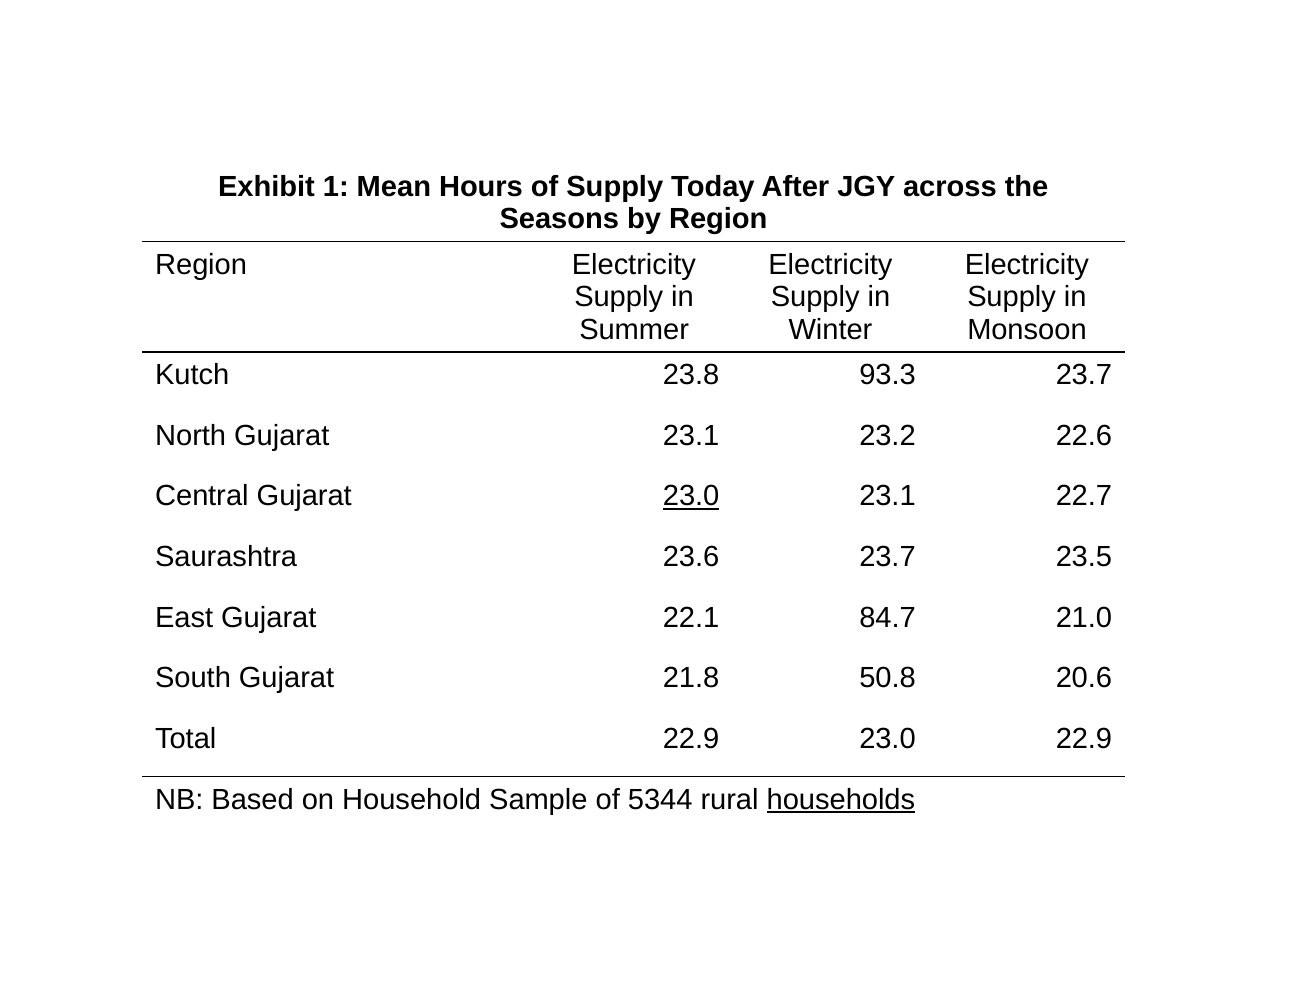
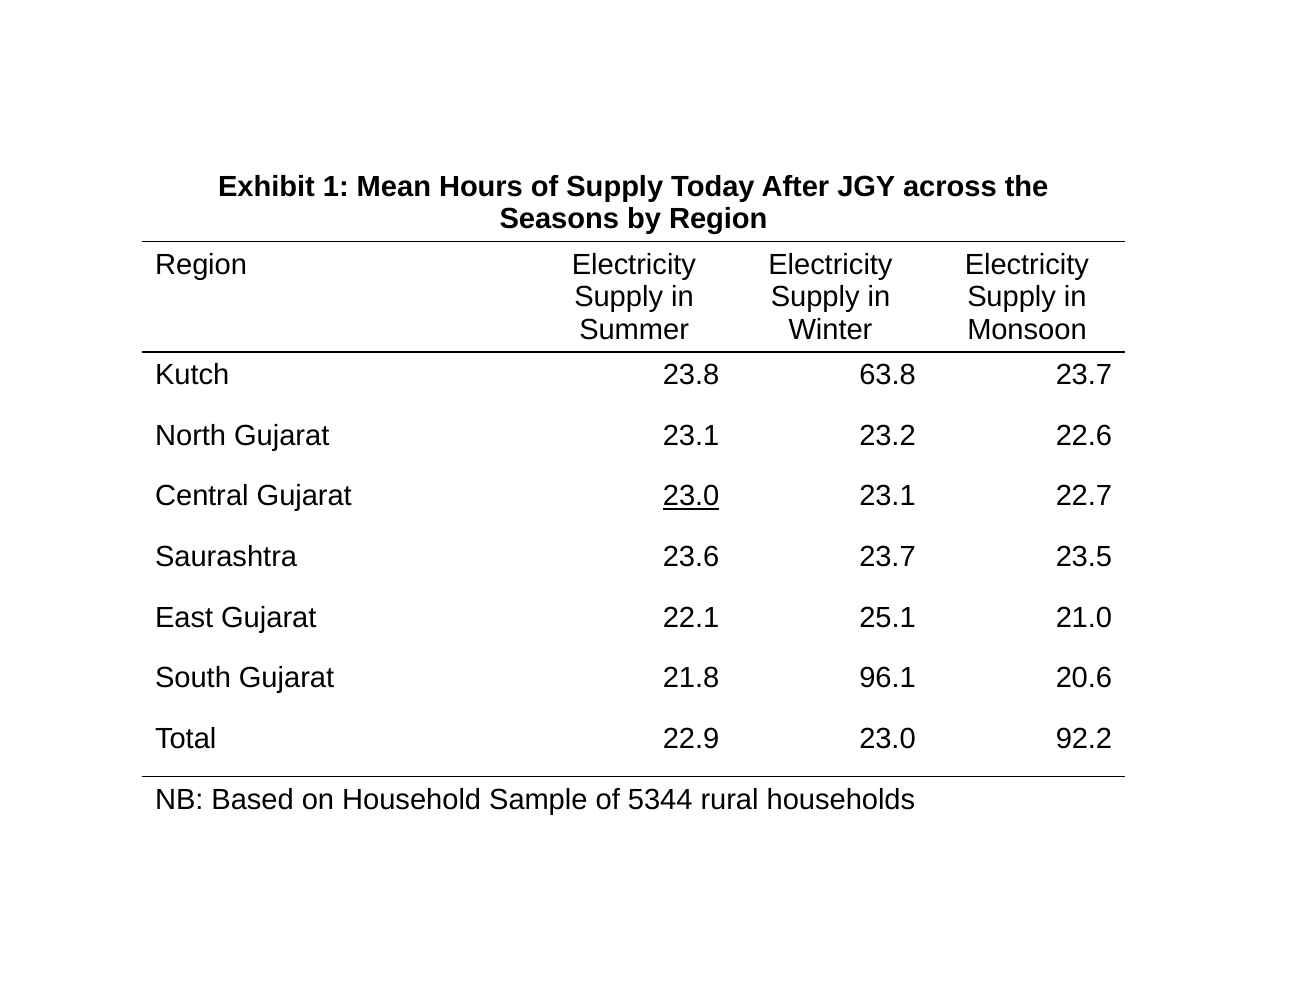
93.3: 93.3 -> 63.8
84.7: 84.7 -> 25.1
50.8: 50.8 -> 96.1
23.0 22.9: 22.9 -> 92.2
households underline: present -> none
